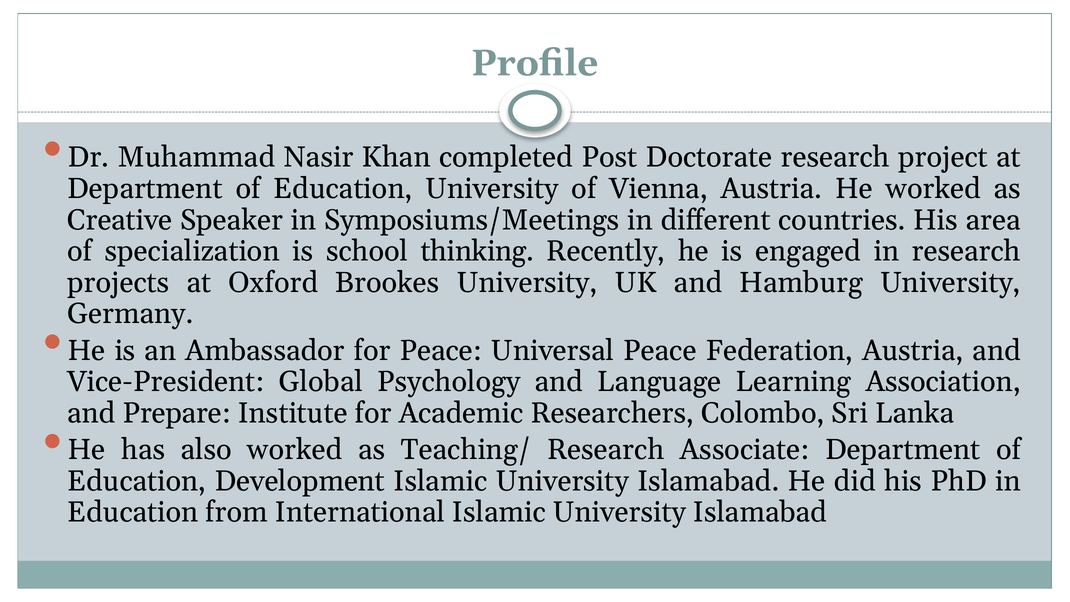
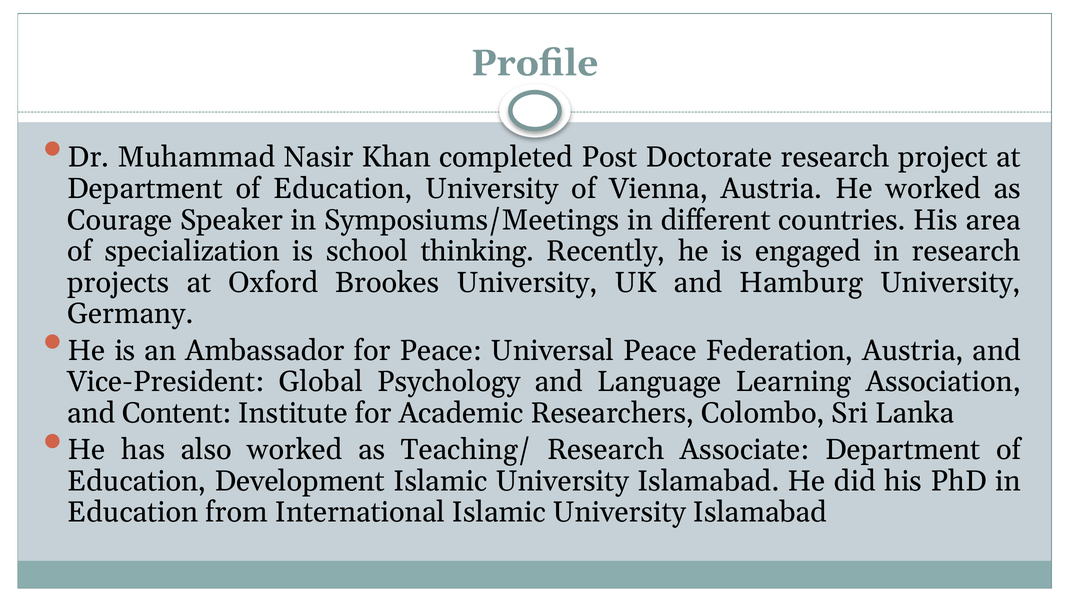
Creative: Creative -> Courage
Prepare: Prepare -> Content
